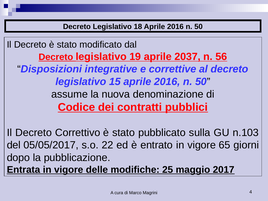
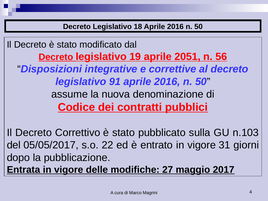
2037: 2037 -> 2051
15: 15 -> 91
65: 65 -> 31
25: 25 -> 27
